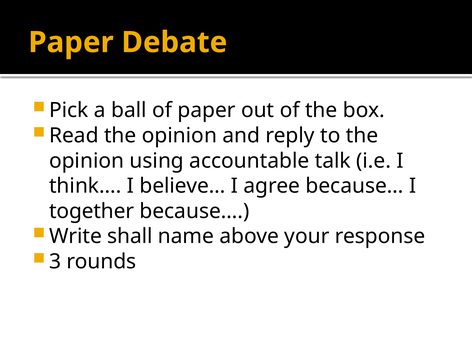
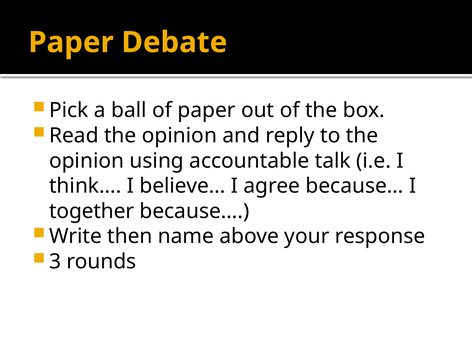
shall: shall -> then
